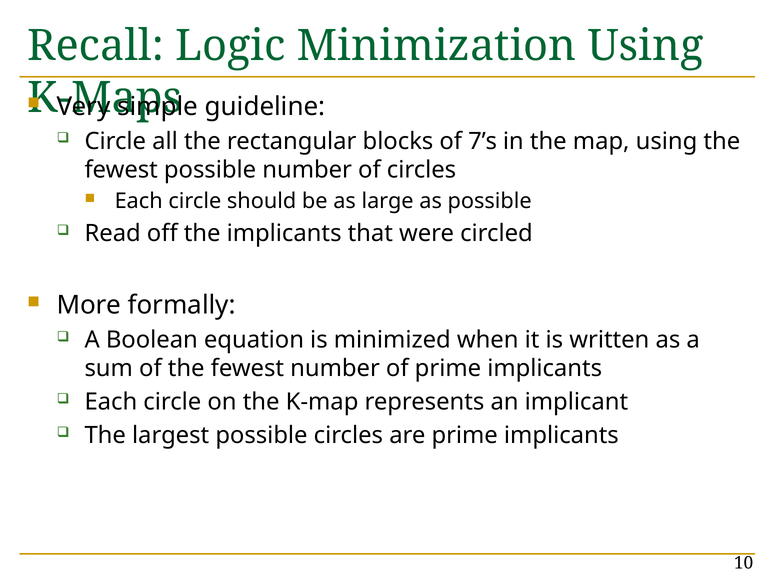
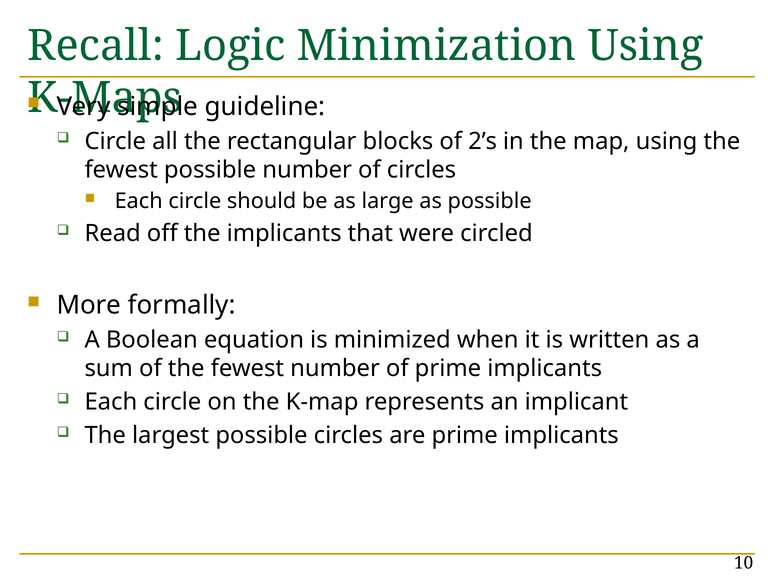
7’s: 7’s -> 2’s
